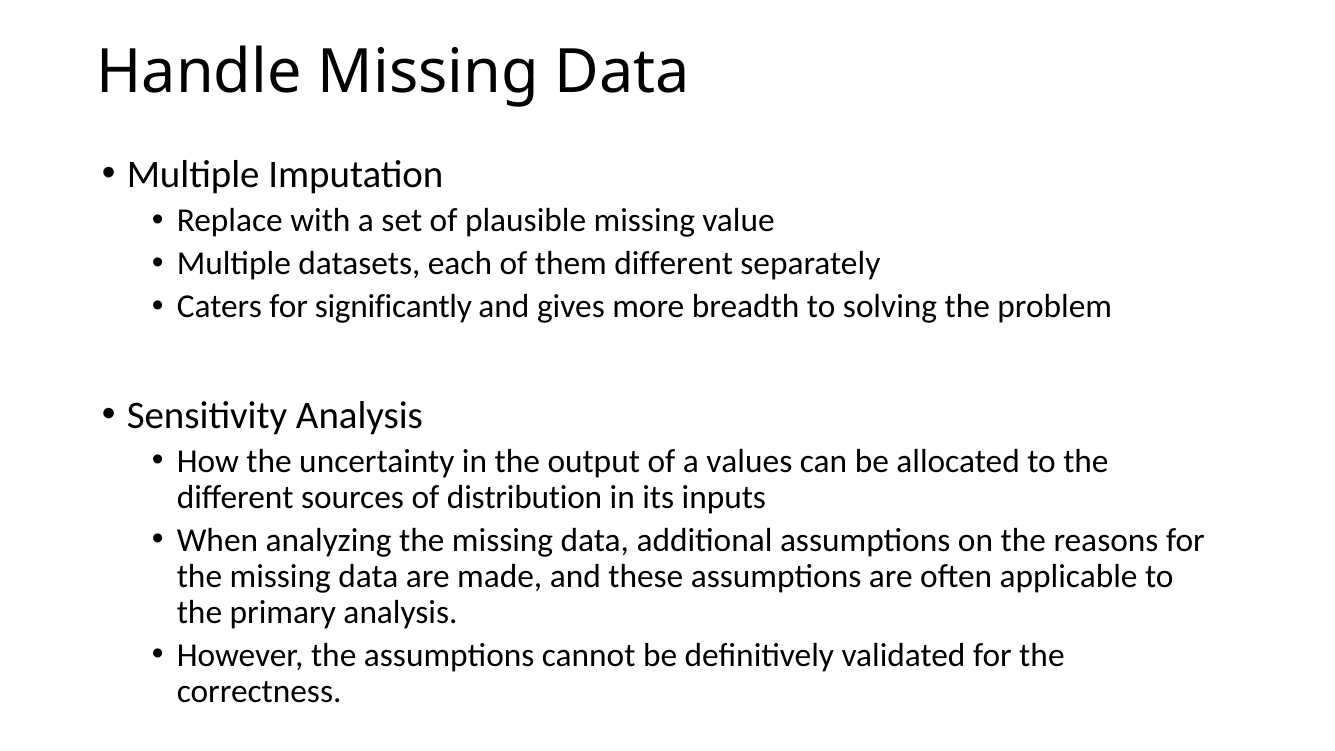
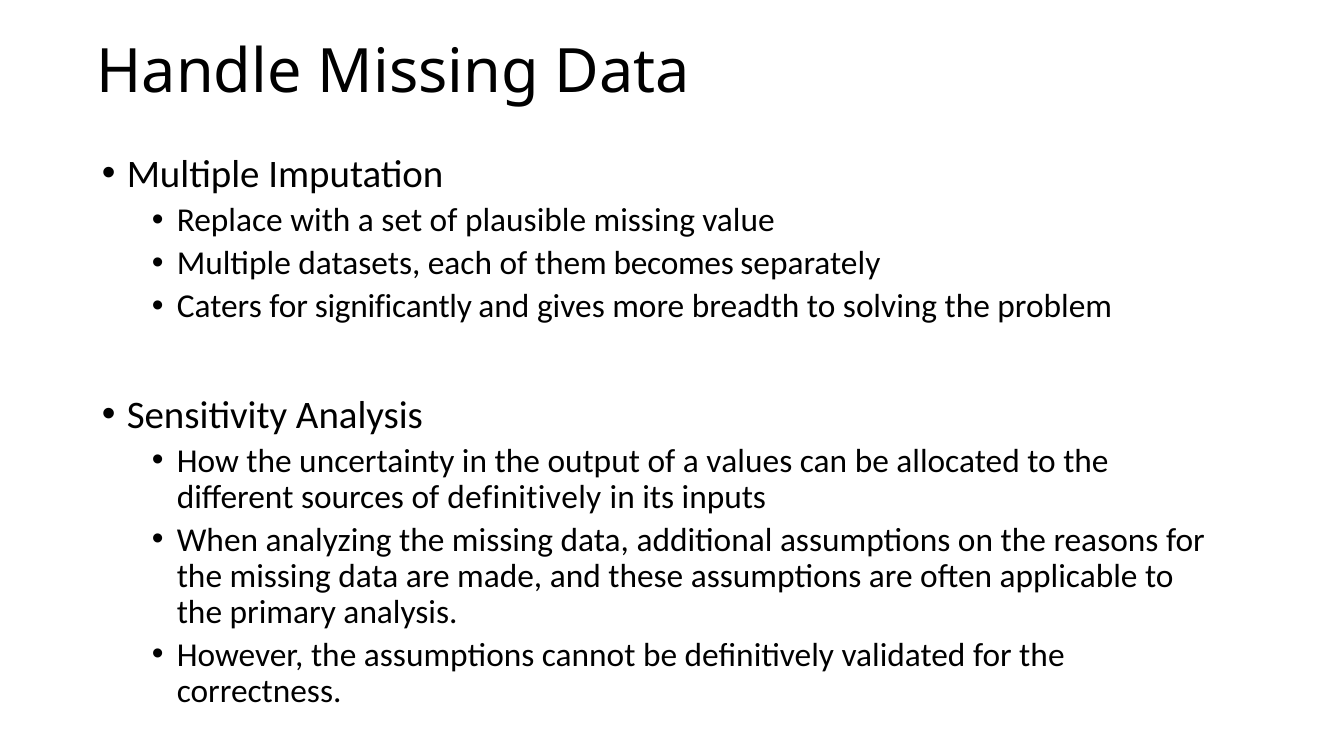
them different: different -> becomes
of distribution: distribution -> definitively
